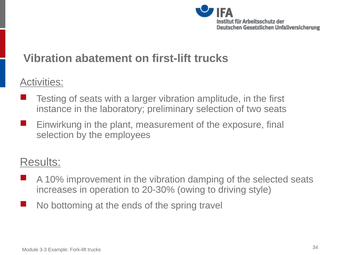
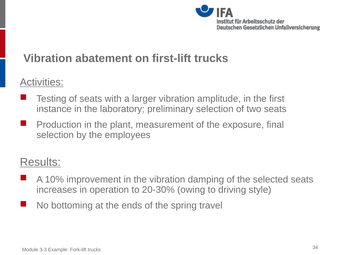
Einwirkung: Einwirkung -> Production
